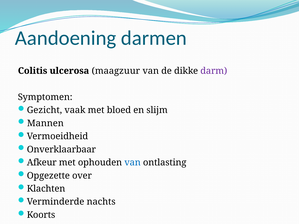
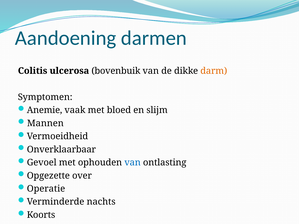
maagzuur: maagzuur -> bovenbuik
darm colour: purple -> orange
Gezicht: Gezicht -> Anemie
Afkeur: Afkeur -> Gevoel
Klachten: Klachten -> Operatie
